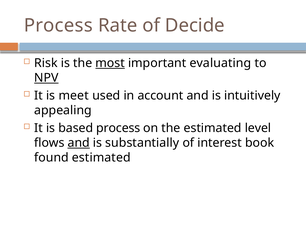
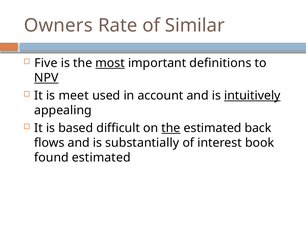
Process at (58, 26): Process -> Owners
Decide: Decide -> Similar
Risk: Risk -> Five
evaluating: evaluating -> definitions
intuitively underline: none -> present
based process: process -> difficult
the at (171, 128) underline: none -> present
level: level -> back
and at (79, 143) underline: present -> none
